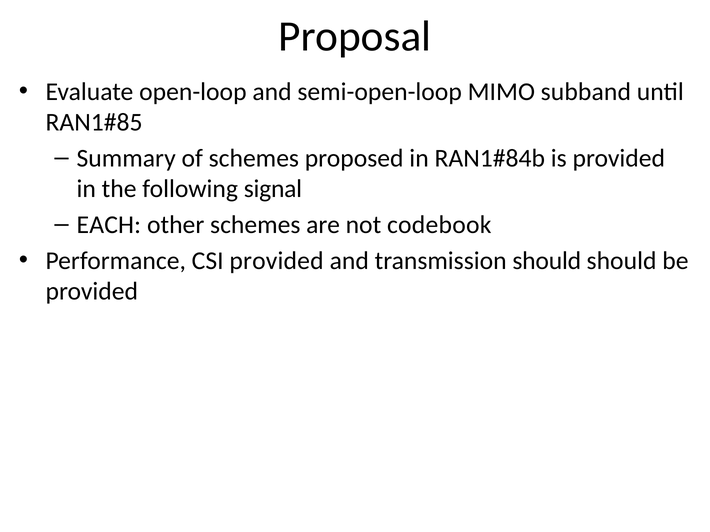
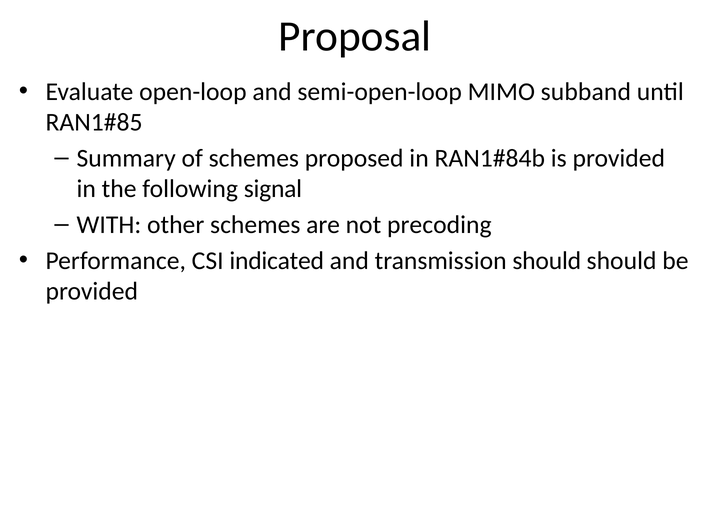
EACH: EACH -> WITH
codebook: codebook -> precoding
CSI provided: provided -> indicated
